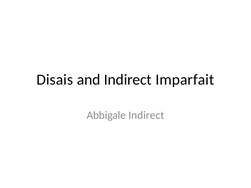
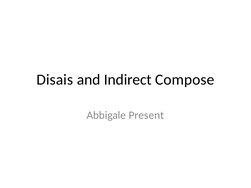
Imparfait: Imparfait -> Compose
Abbigale Indirect: Indirect -> Present
